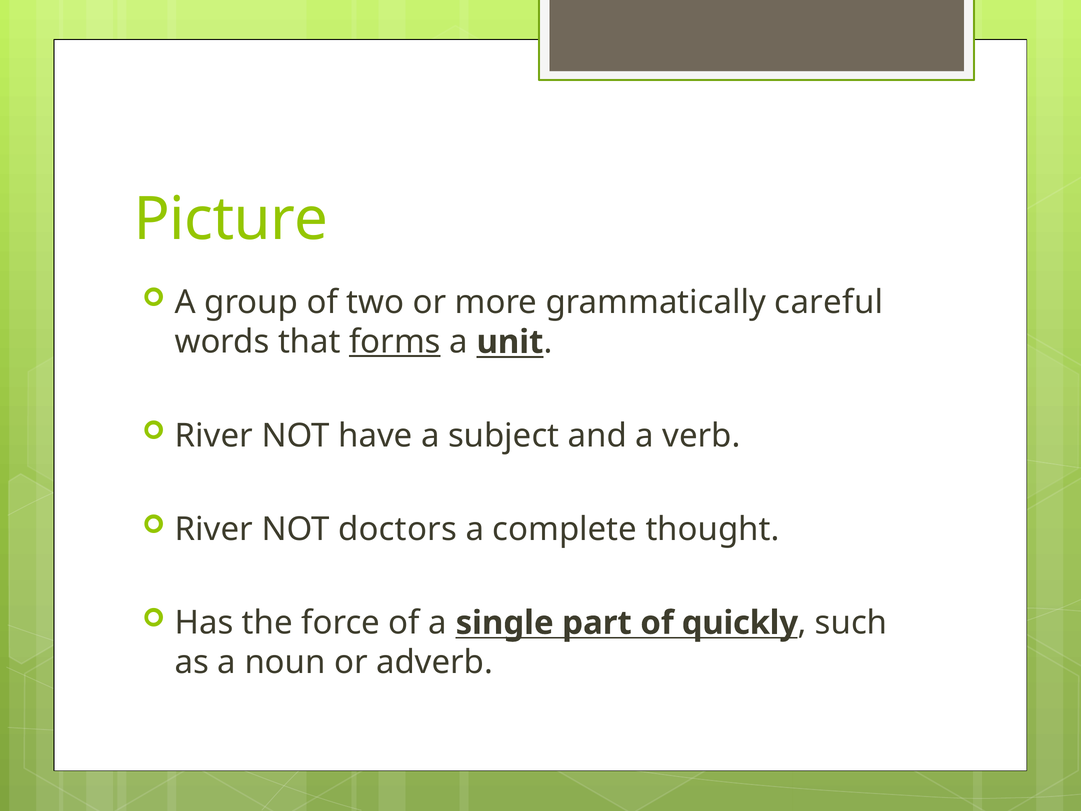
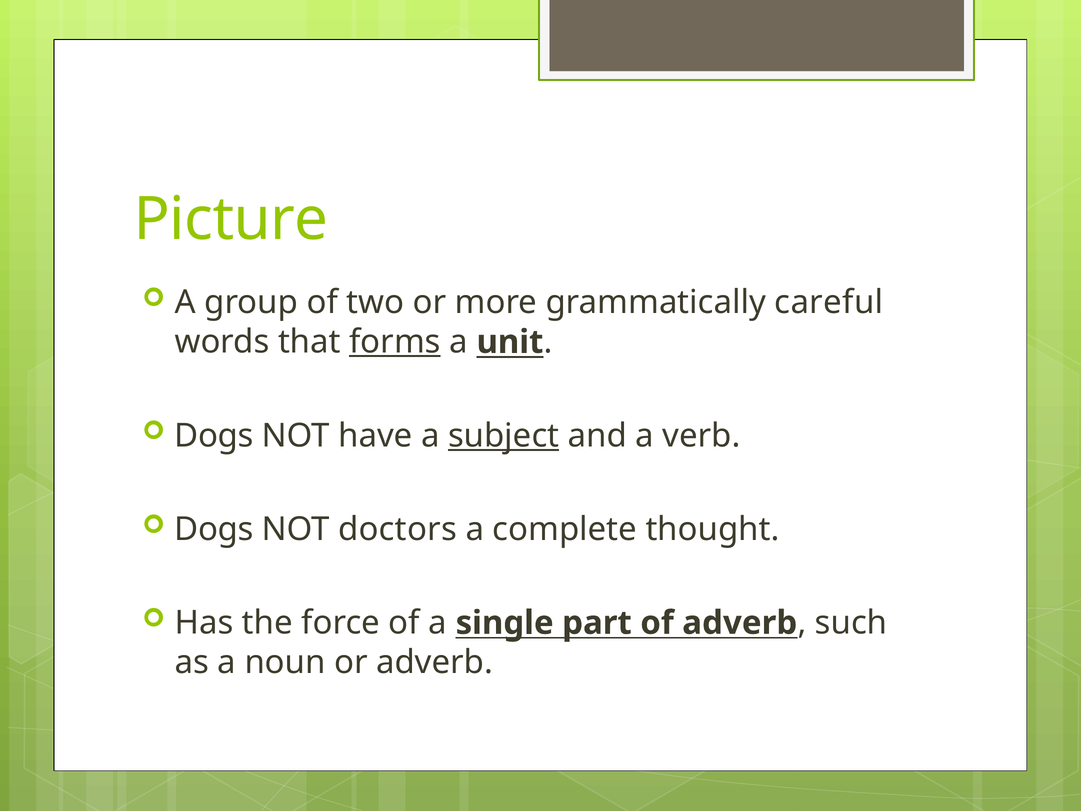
River at (214, 436): River -> Dogs
subject underline: none -> present
River at (214, 529): River -> Dogs
of quickly: quickly -> adverb
